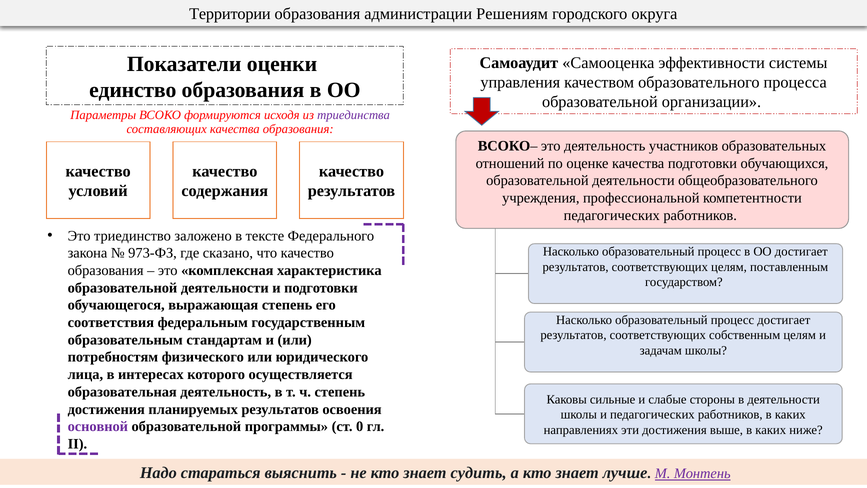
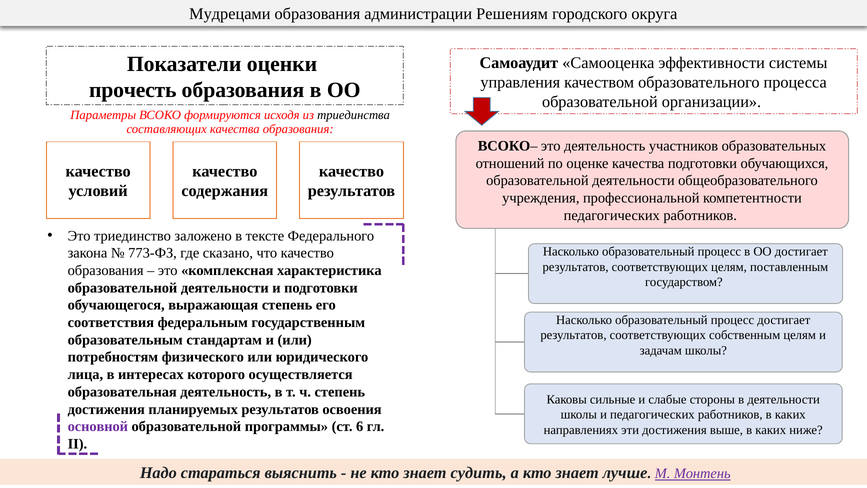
Территории: Территории -> Мудрецами
единство: единство -> прочесть
триединства colour: purple -> black
973-ФЗ: 973-ФЗ -> 773-ФЗ
0: 0 -> 6
